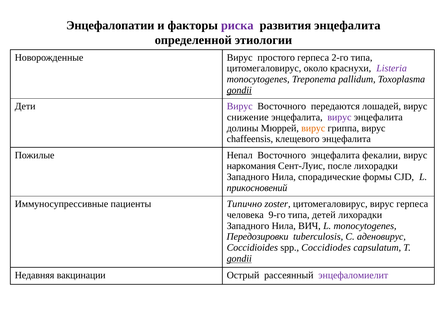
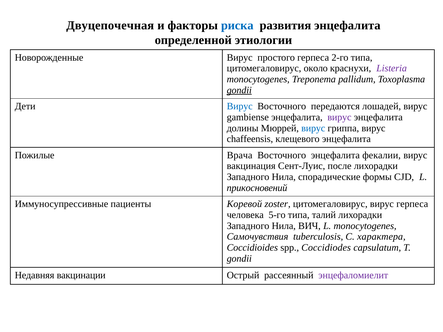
Энцефалопатии: Энцефалопатии -> Двуцепочечная
риска colour: purple -> blue
Вирус at (240, 106) colour: purple -> blue
снижение: снижение -> gambiense
вирус at (313, 128) colour: orange -> blue
Непал: Непал -> Врача
наркомания: наркомания -> вакцинация
Типично: Типично -> Коревой
9-го: 9-го -> 5-го
детей: детей -> талий
Передозировки: Передозировки -> Самочувствия
аденовирус: аденовирус -> характера
gondii at (239, 259) underline: present -> none
